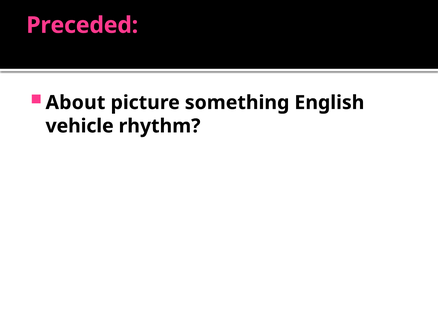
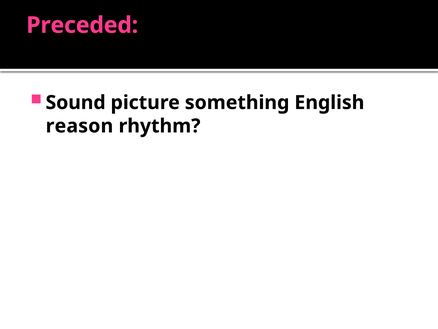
About: About -> Sound
vehicle: vehicle -> reason
